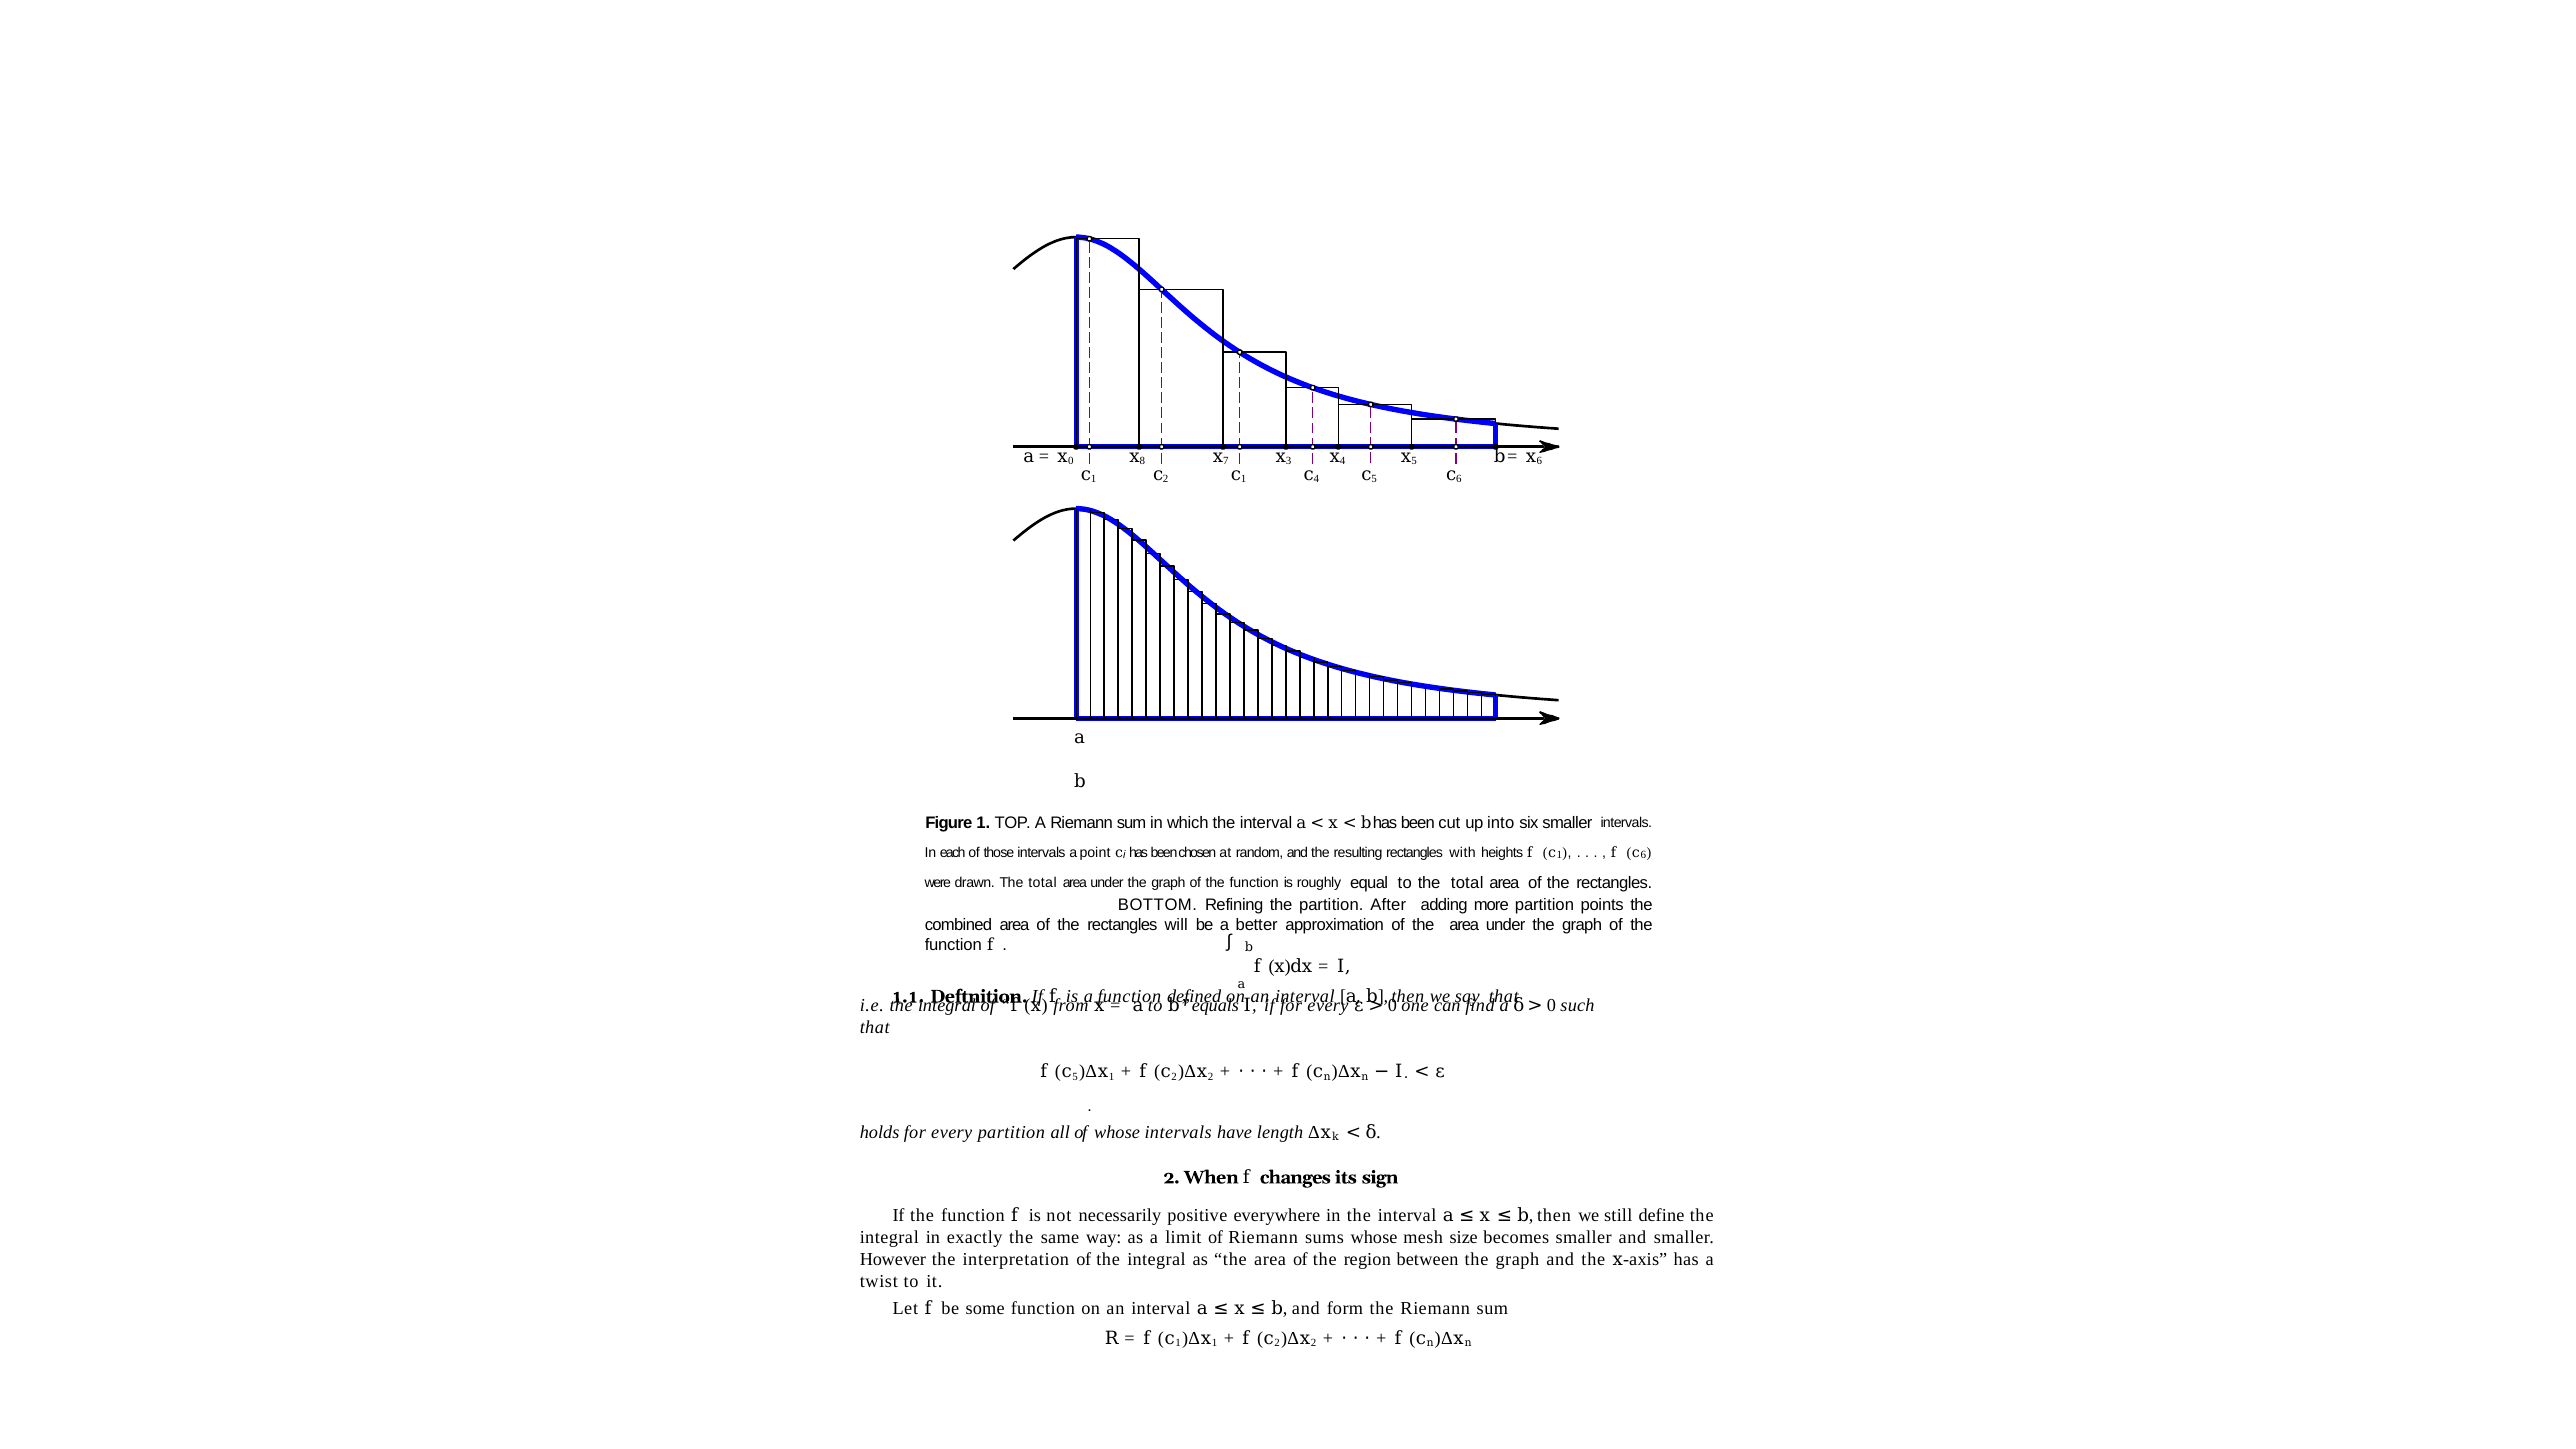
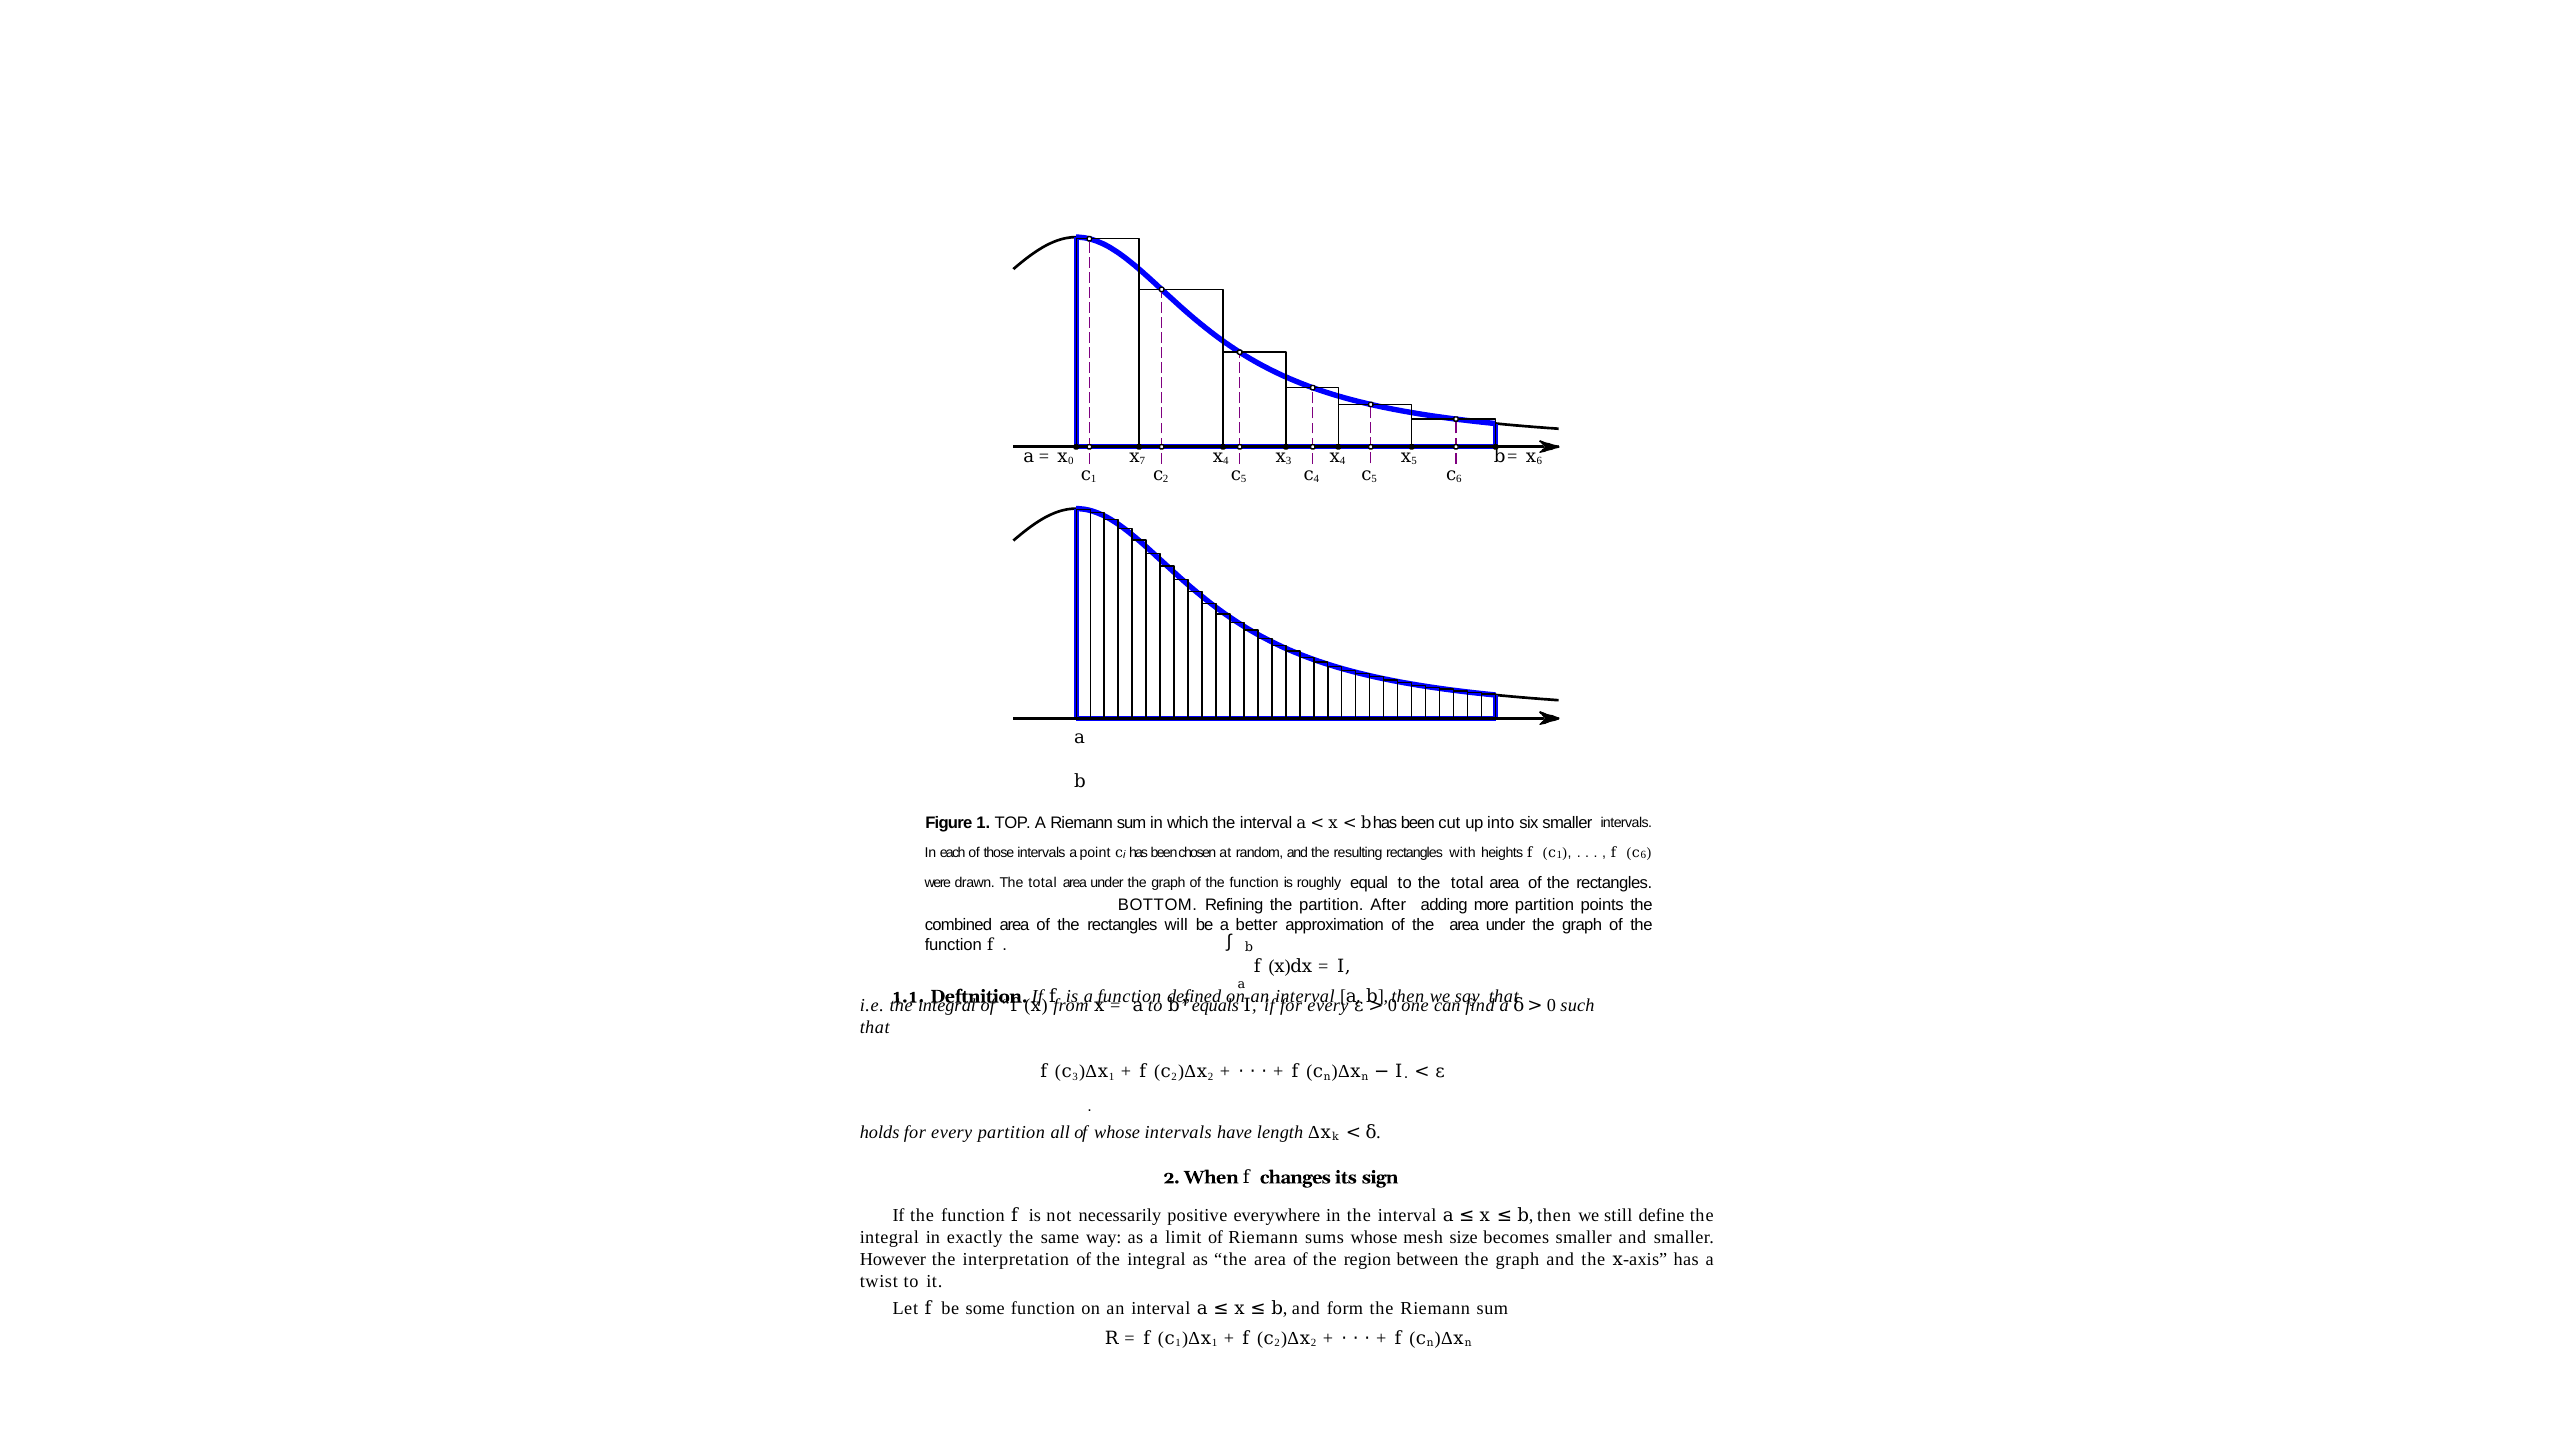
8: 8 -> 7
7 at (1226, 461): 7 -> 4
1 at (1244, 479): 1 -> 5
5 at (1075, 1076): 5 -> 3
